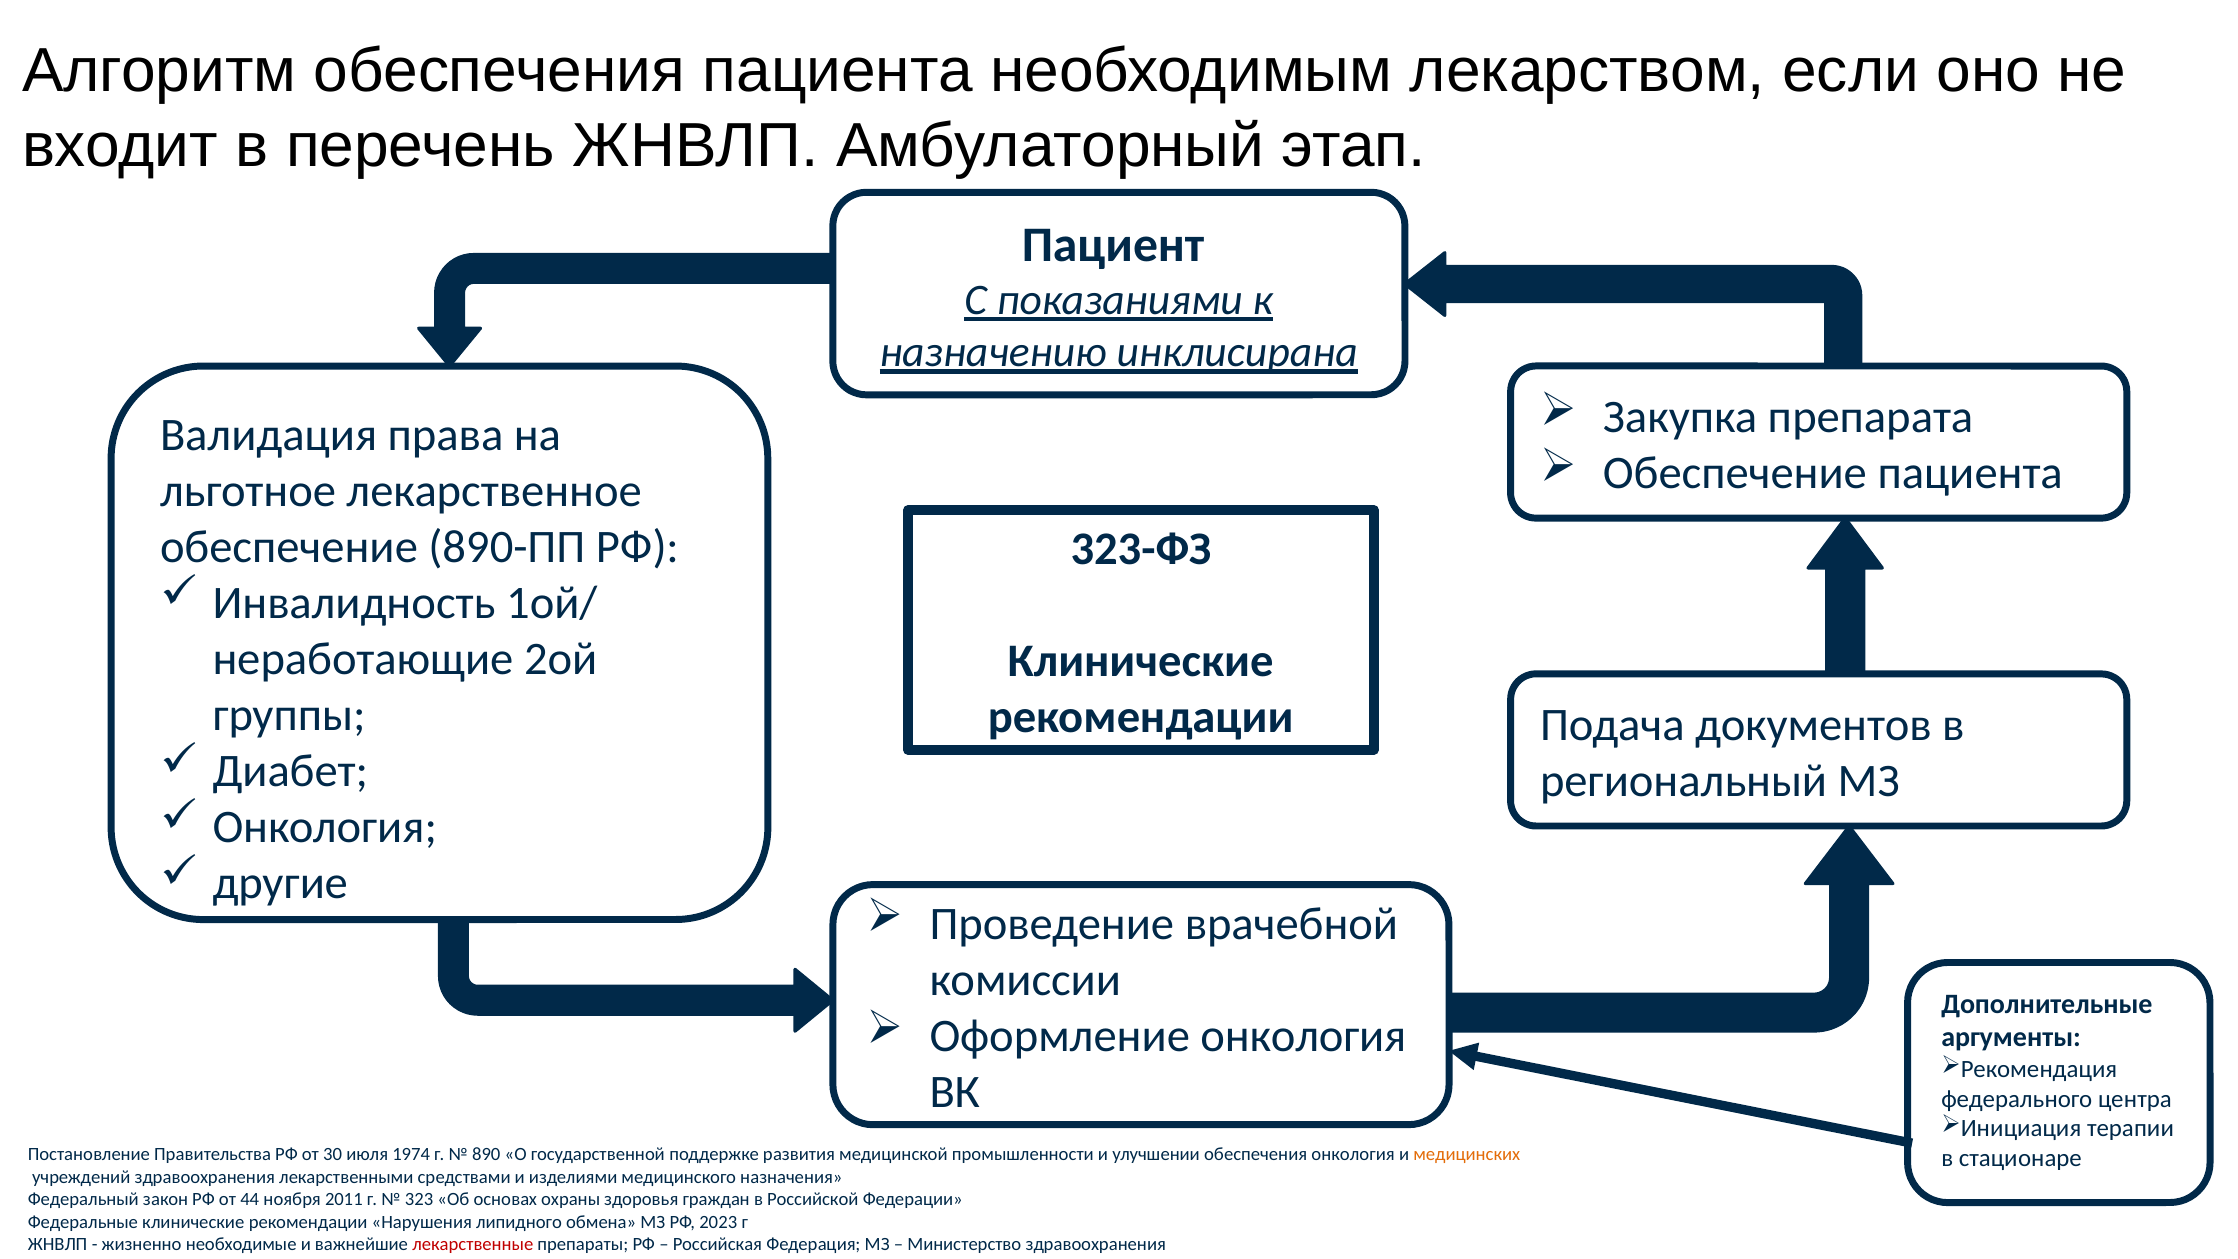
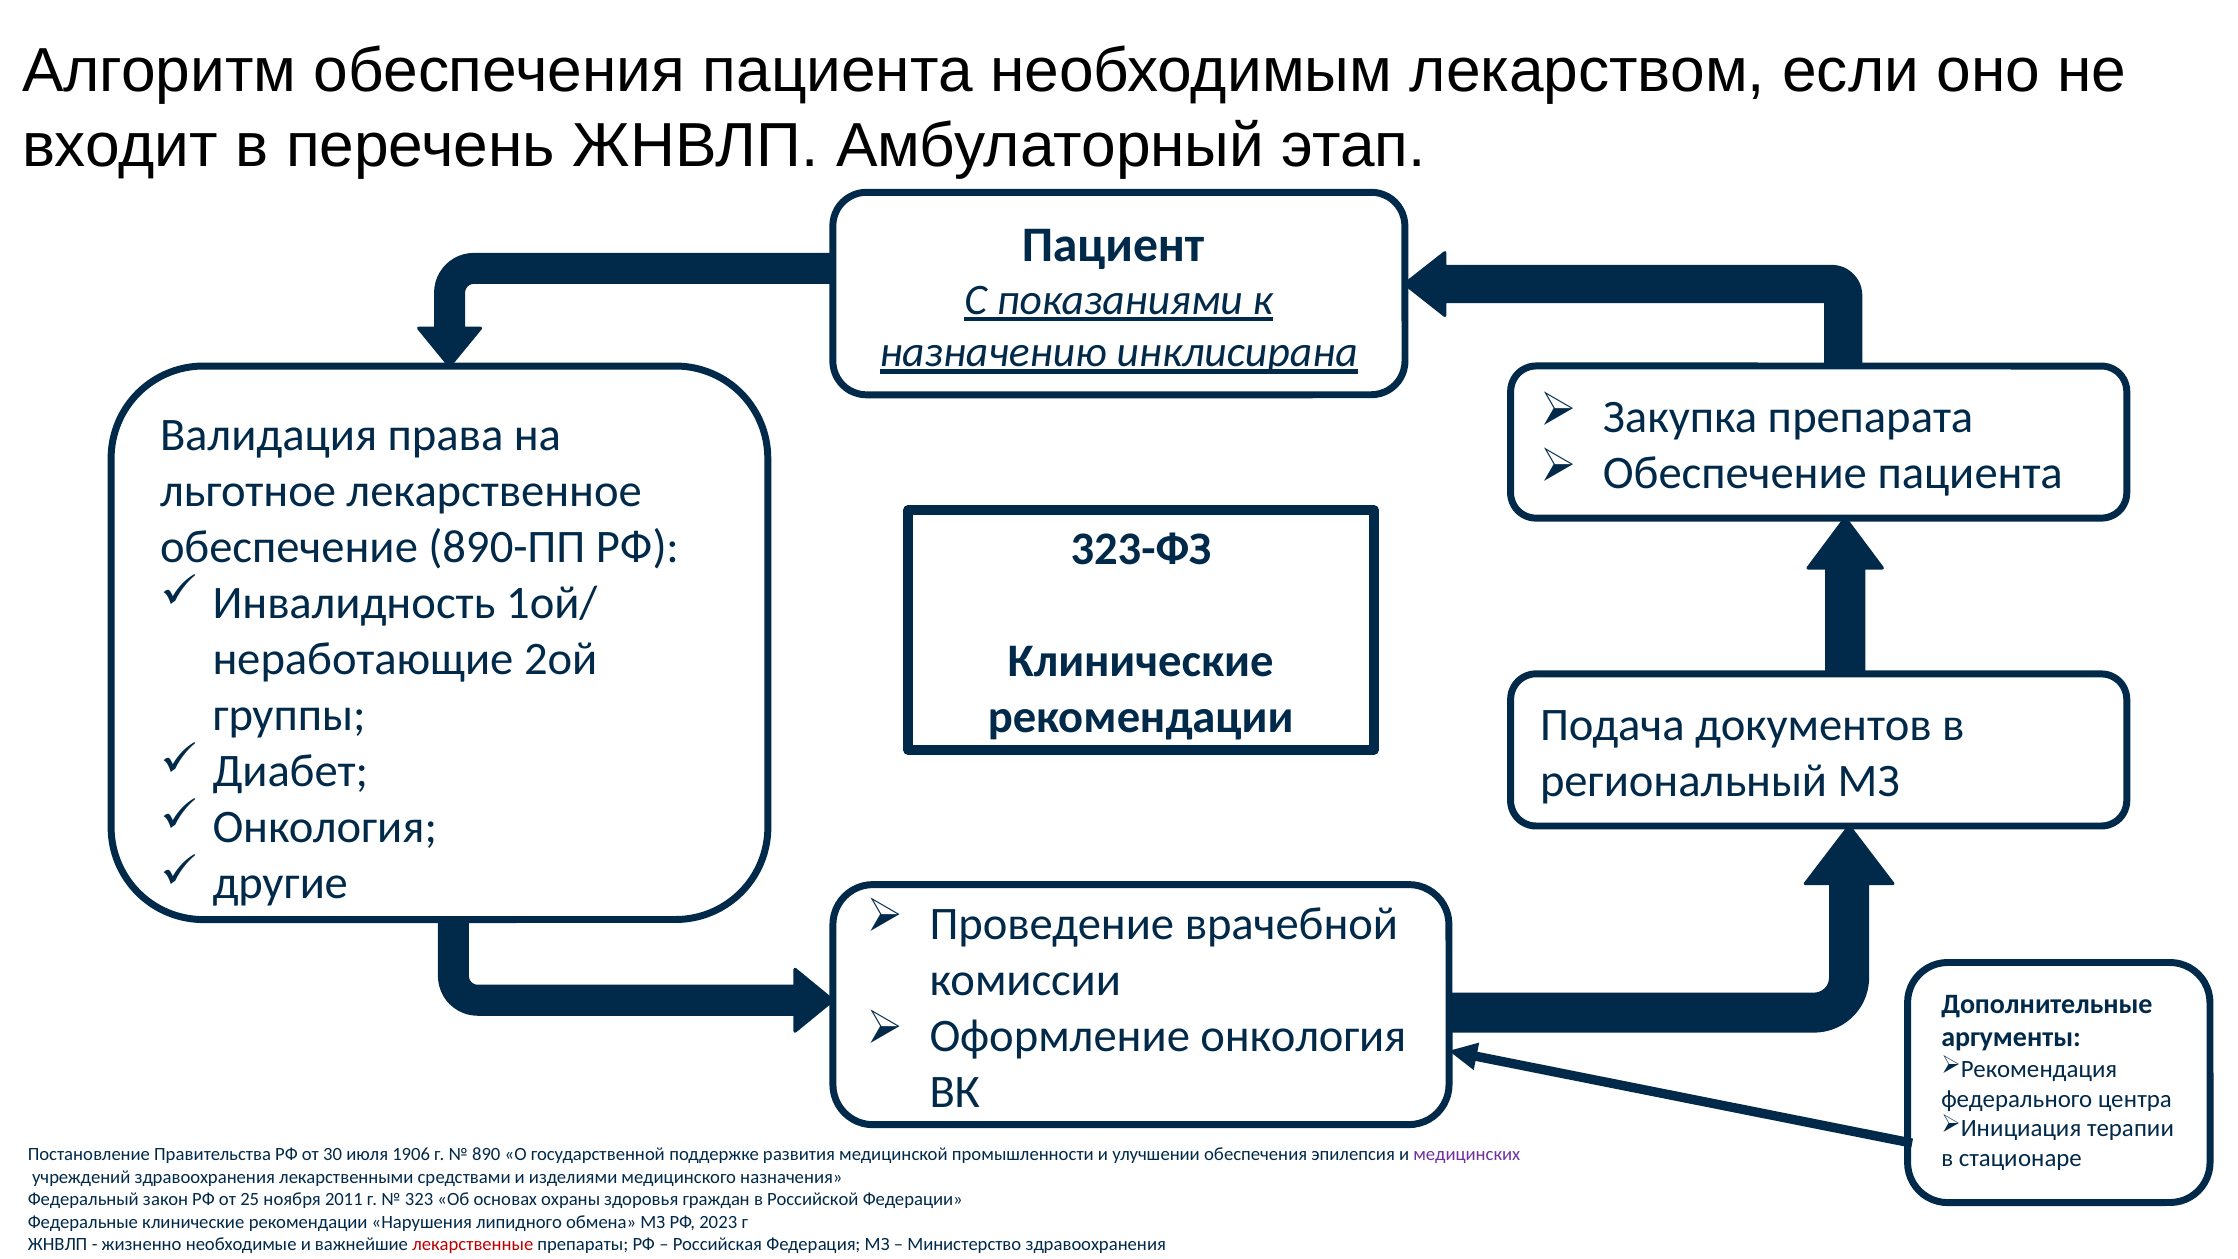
1974: 1974 -> 1906
обеспечения онкология: онкология -> эпилепсия
медицинских colour: orange -> purple
44: 44 -> 25
